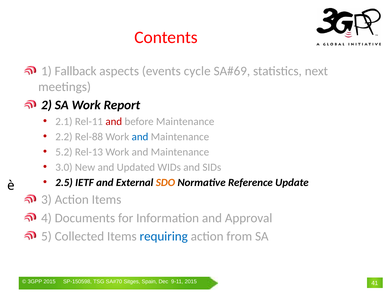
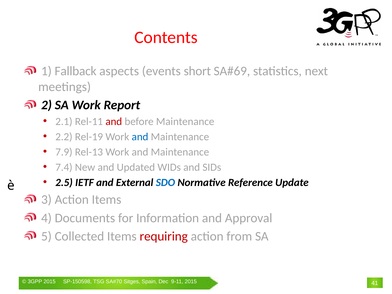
cycle: cycle -> short
Rel-88: Rel-88 -> Rel-19
5.2: 5.2 -> 7.9
3.0: 3.0 -> 7.4
SDO colour: orange -> blue
requiring colour: blue -> red
